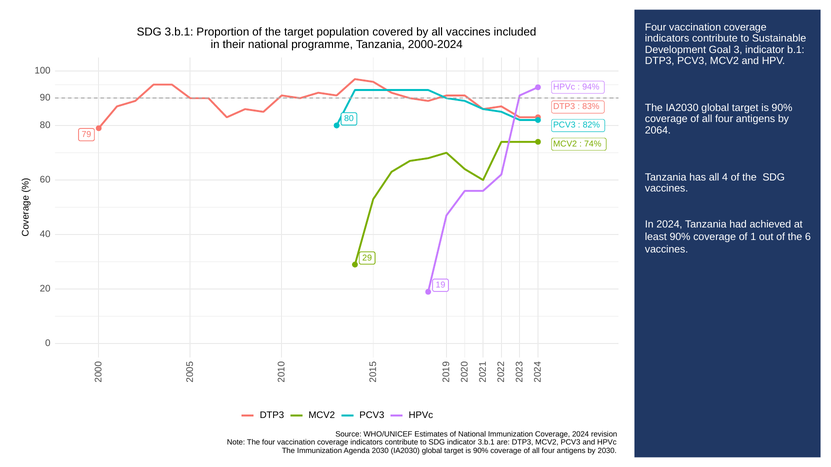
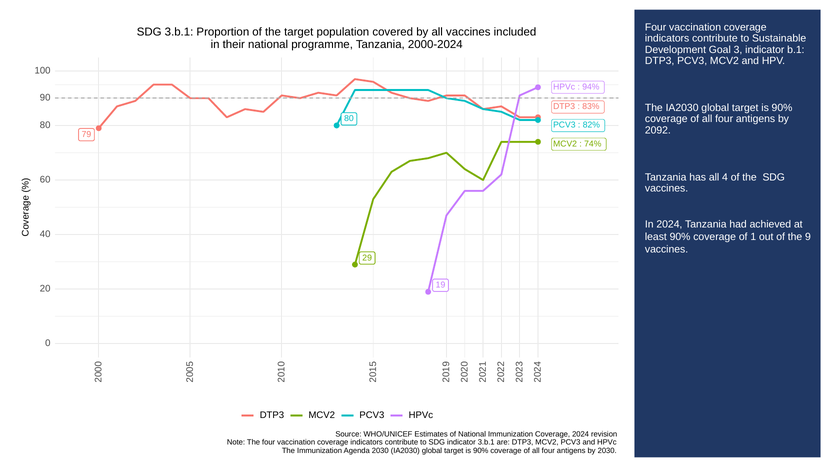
2064: 2064 -> 2092
the 6: 6 -> 9
